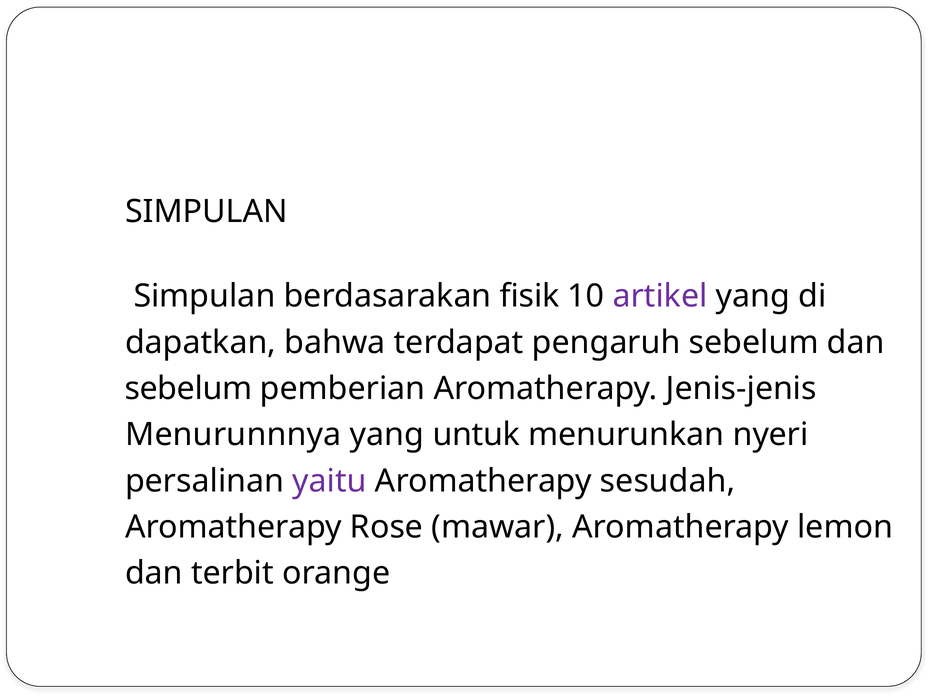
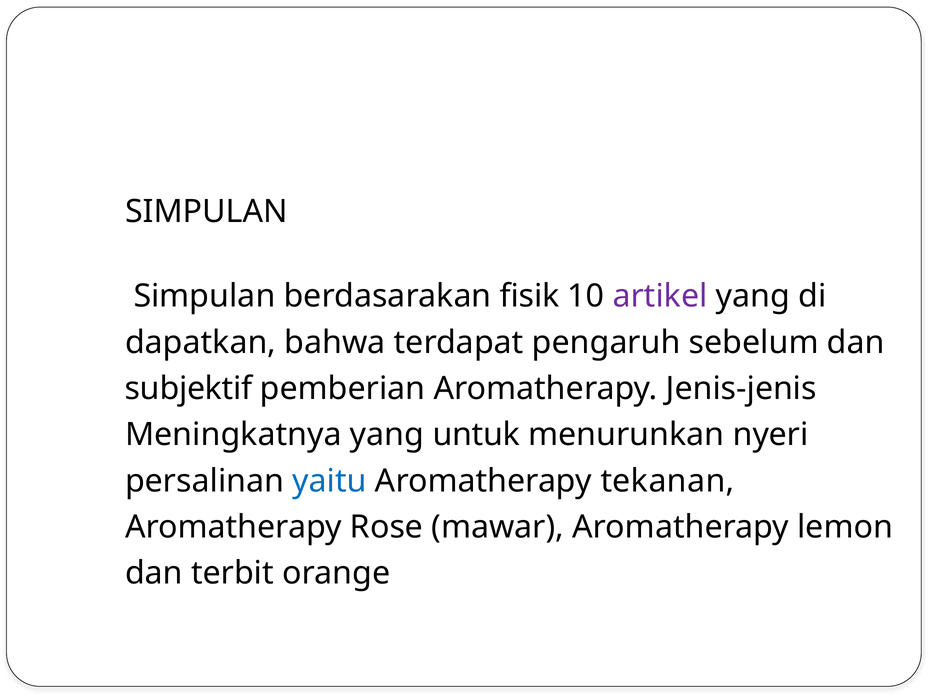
sebelum at (189, 389): sebelum -> subjektif
Menurunnnya: Menurunnnya -> Meningkatnya
yaitu colour: purple -> blue
sesudah: sesudah -> tekanan
